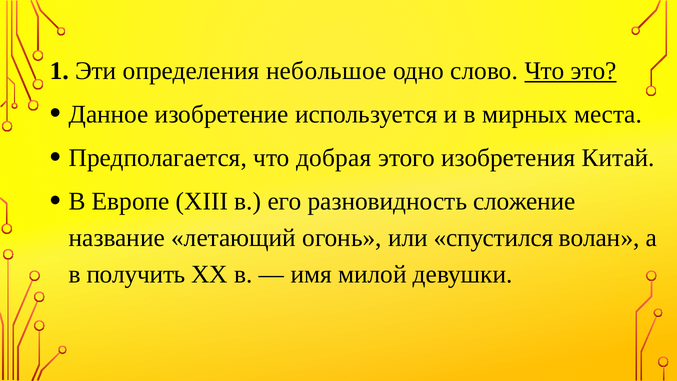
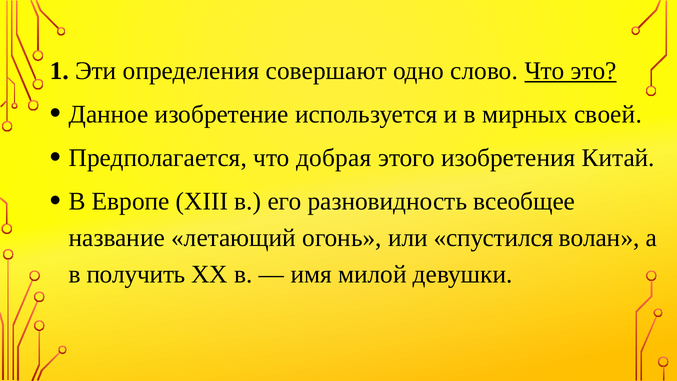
небольшое: небольшое -> совершают
места: места -> своей
сложение: сложение -> всеобщее
